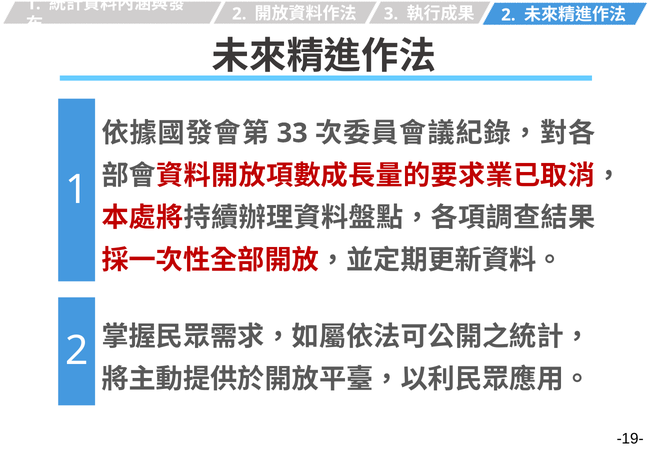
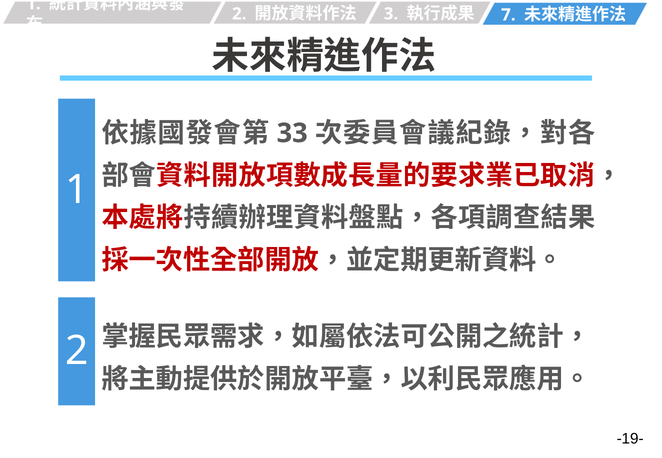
2 at (508, 15): 2 -> 7
